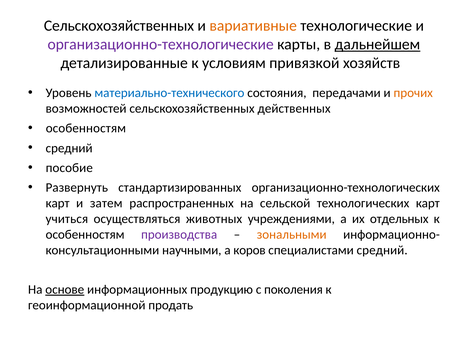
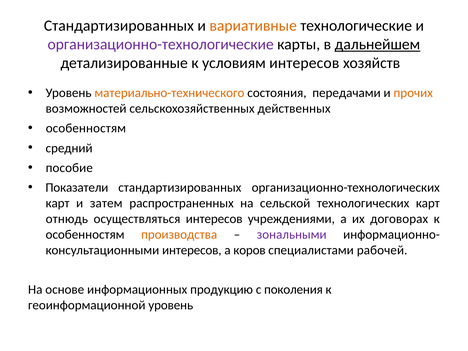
Сельскохозяйственных at (119, 26): Сельскохозяйственных -> Стандартизированных
условиям привязкой: привязкой -> интересов
материально-технического colour: blue -> orange
Развернуть: Развернуть -> Показатели
учиться: учиться -> отнюдь
осуществляться животных: животных -> интересов
отдельных: отдельных -> договорах
производства colour: purple -> orange
зональными colour: orange -> purple
научными at (192, 250): научными -> интересов
специалистами средний: средний -> рабочей
основе underline: present -> none
геоинформационной продать: продать -> уровень
